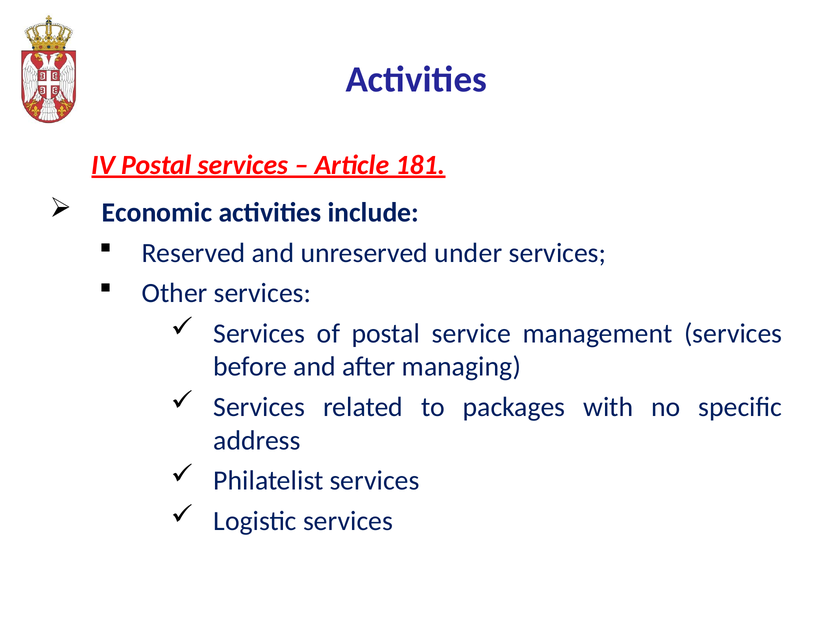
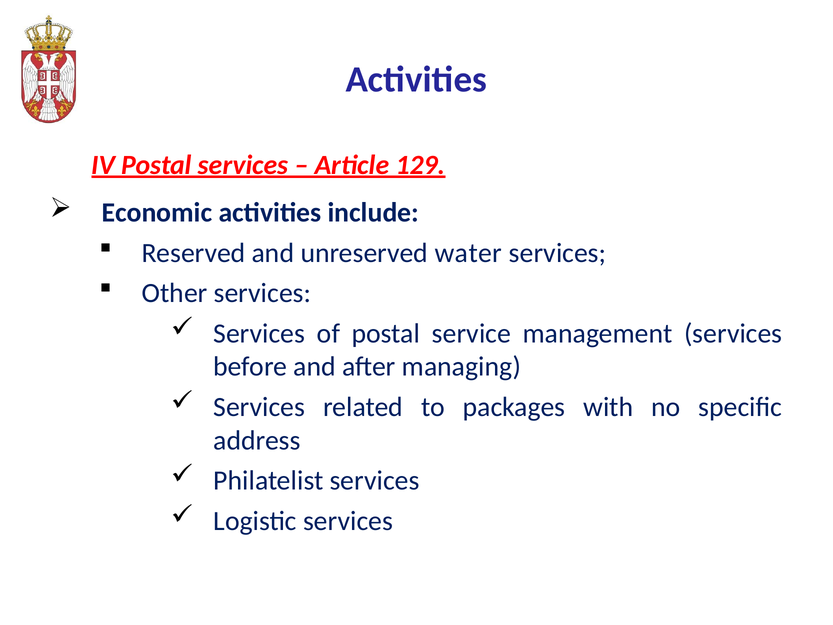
181: 181 -> 129
under: under -> water
